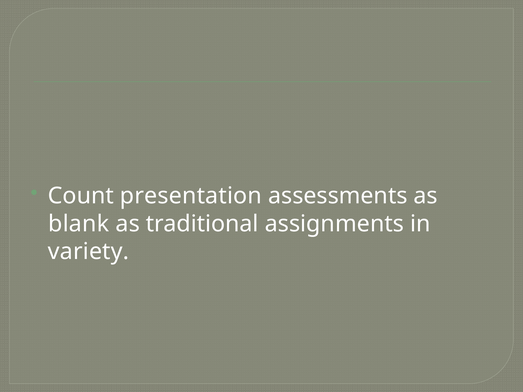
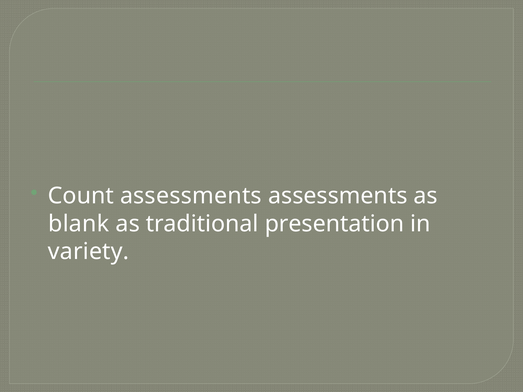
Count presentation: presentation -> assessments
assignments: assignments -> presentation
